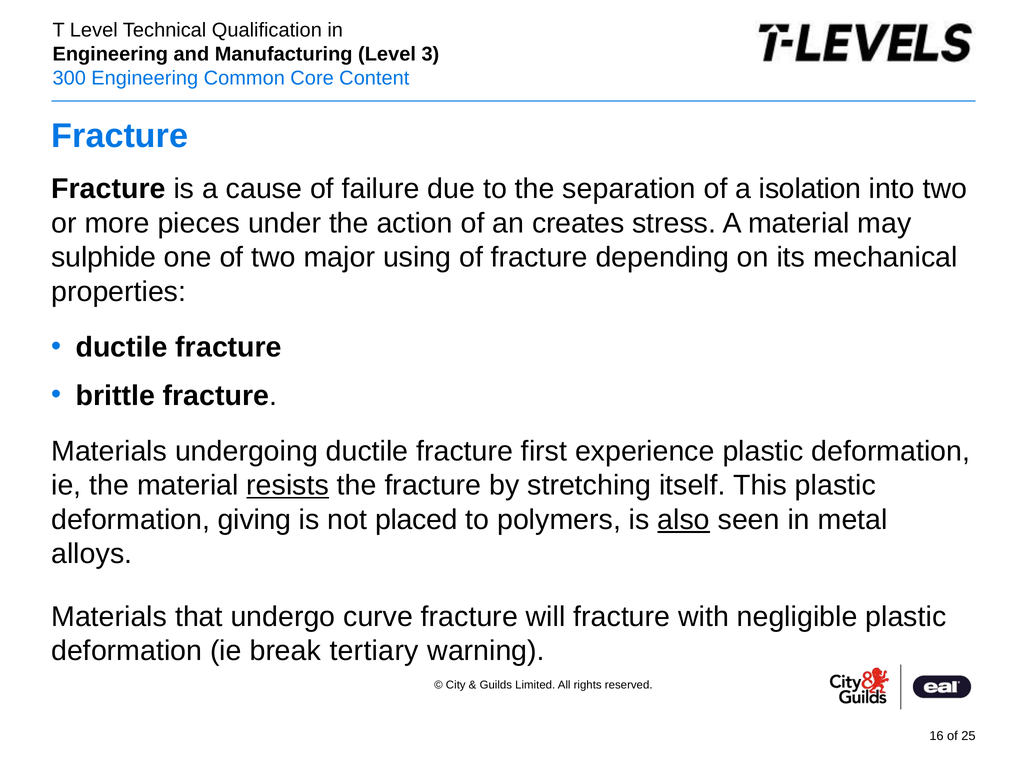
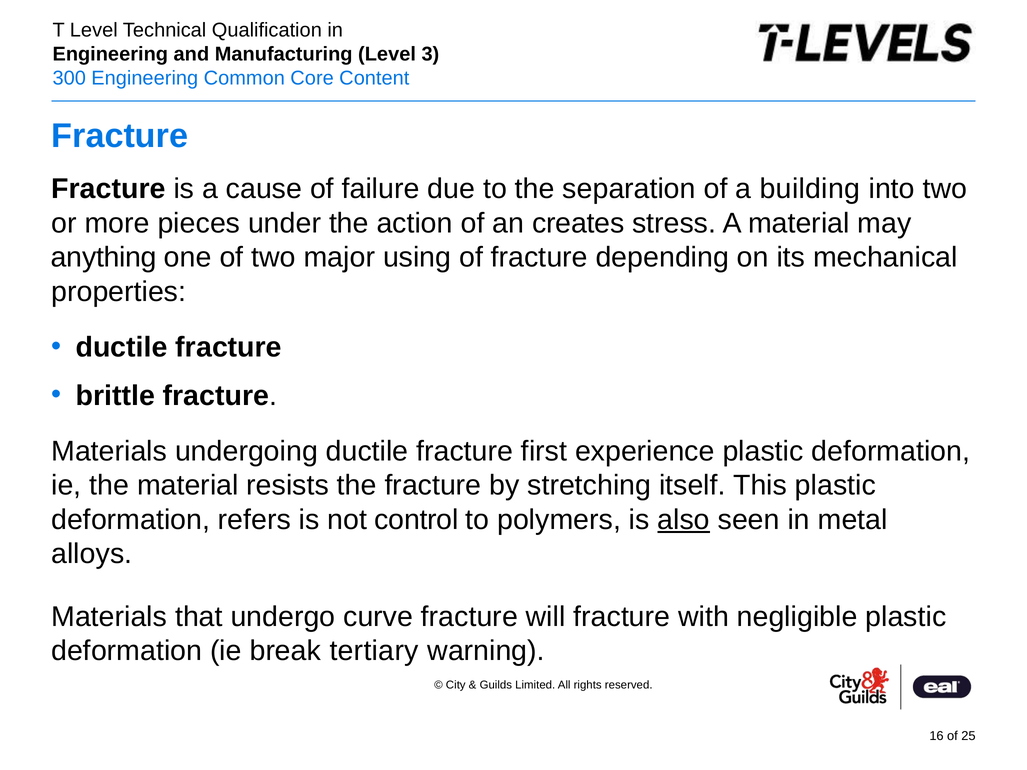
isolation: isolation -> building
sulphide: sulphide -> anything
resists underline: present -> none
giving: giving -> refers
placed: placed -> control
